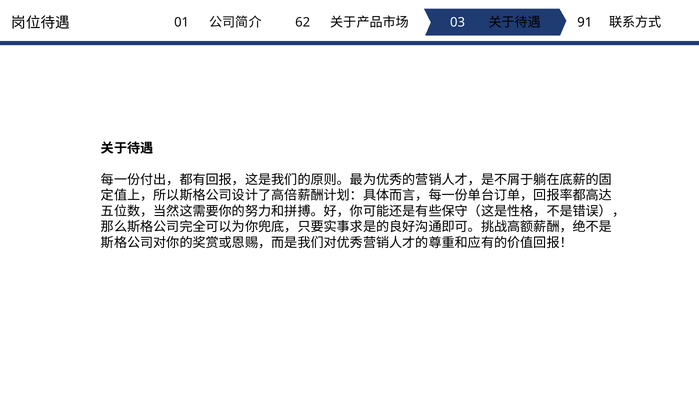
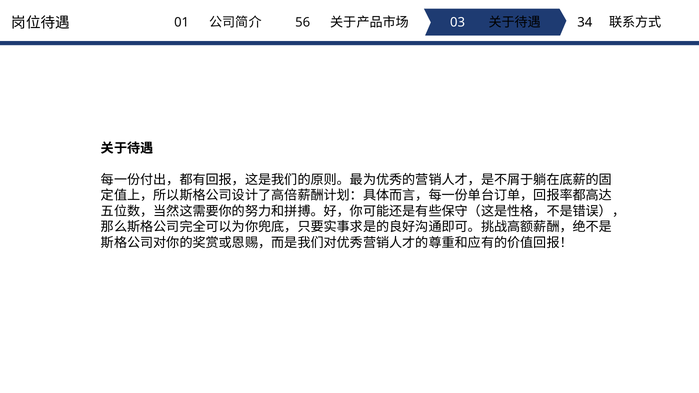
62: 62 -> 56
91: 91 -> 34
